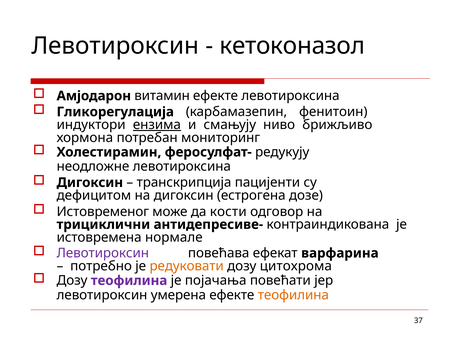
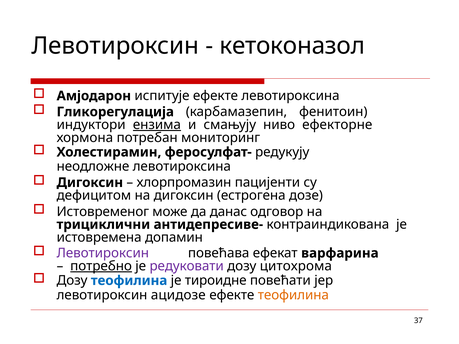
витамин: витамин -> испитује
брижљиво: брижљиво -> ефекторне
транскрипција: транскрипција -> хлорпромазин
кости: кости -> данас
нормале: нормале -> допамин
потребно underline: none -> present
редуковати colour: orange -> purple
теофилина at (129, 281) colour: purple -> blue
појачања: појачања -> тироидне
умерена: умерена -> ацидозе
